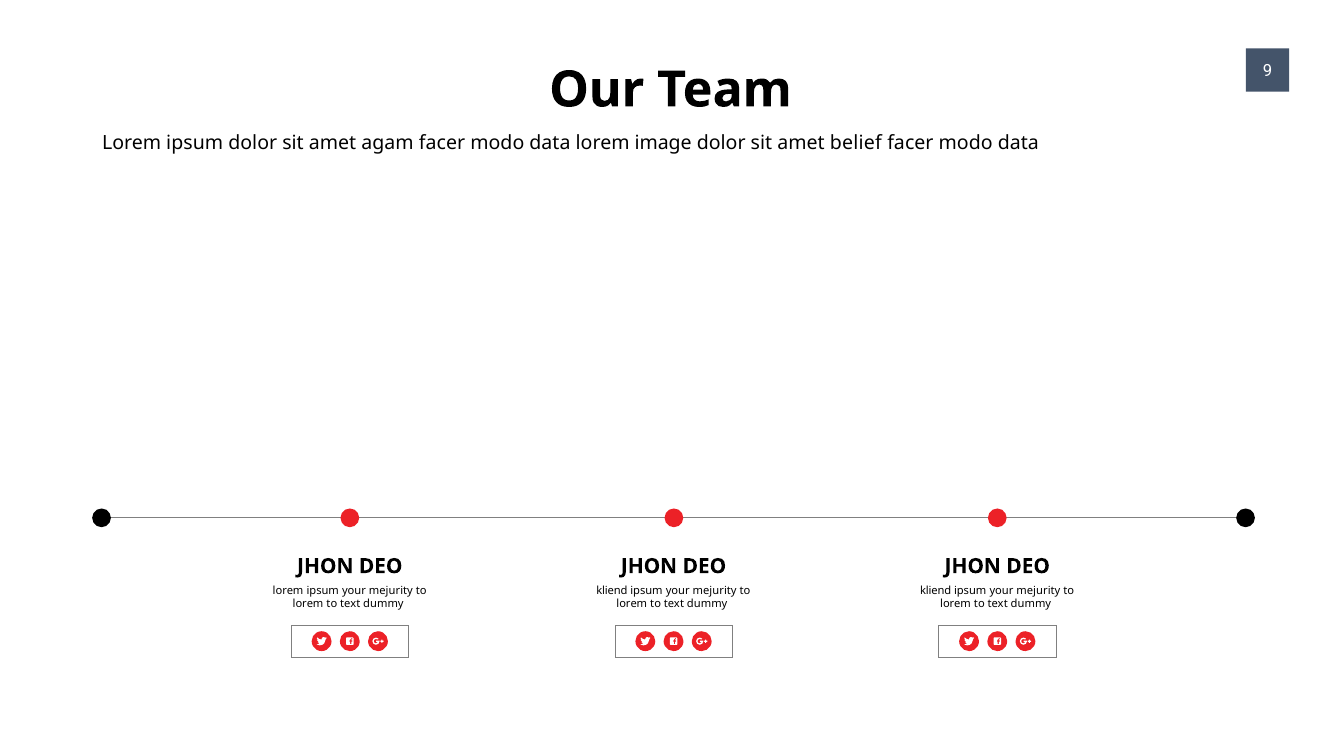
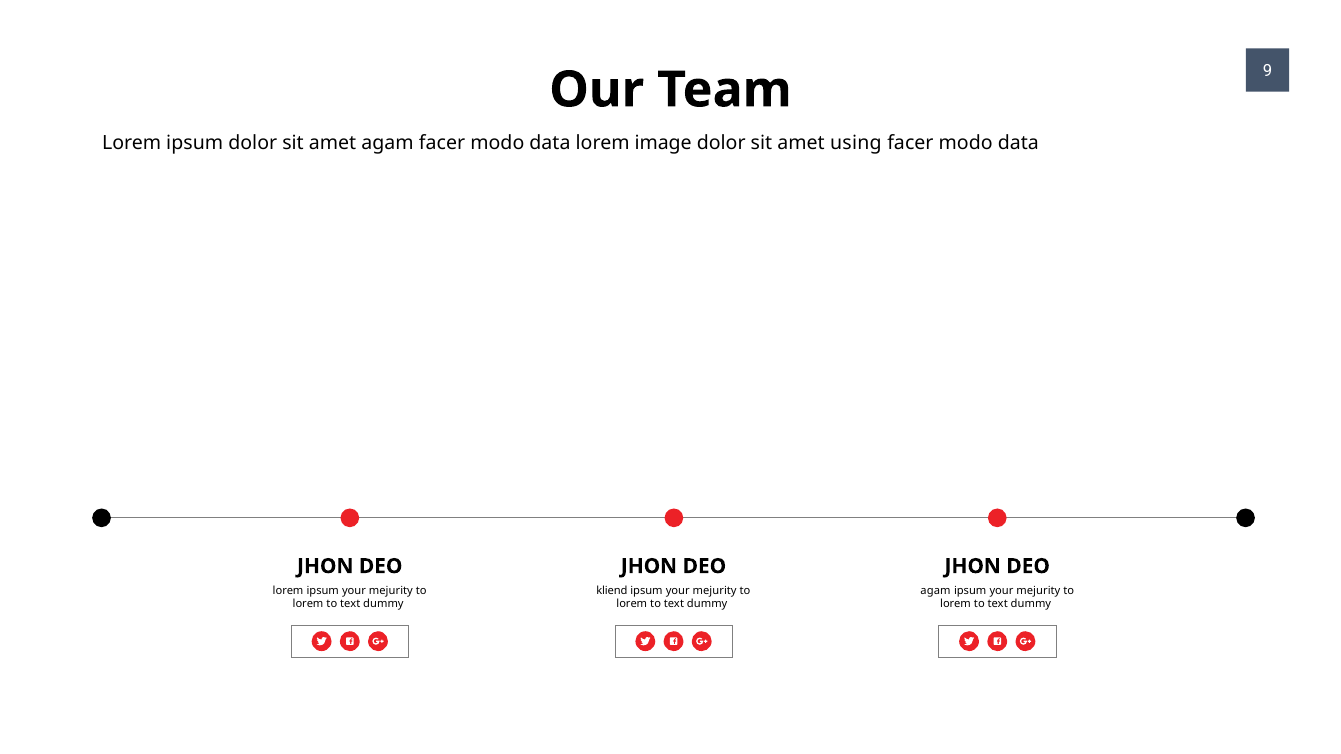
belief: belief -> using
kliend at (936, 591): kliend -> agam
